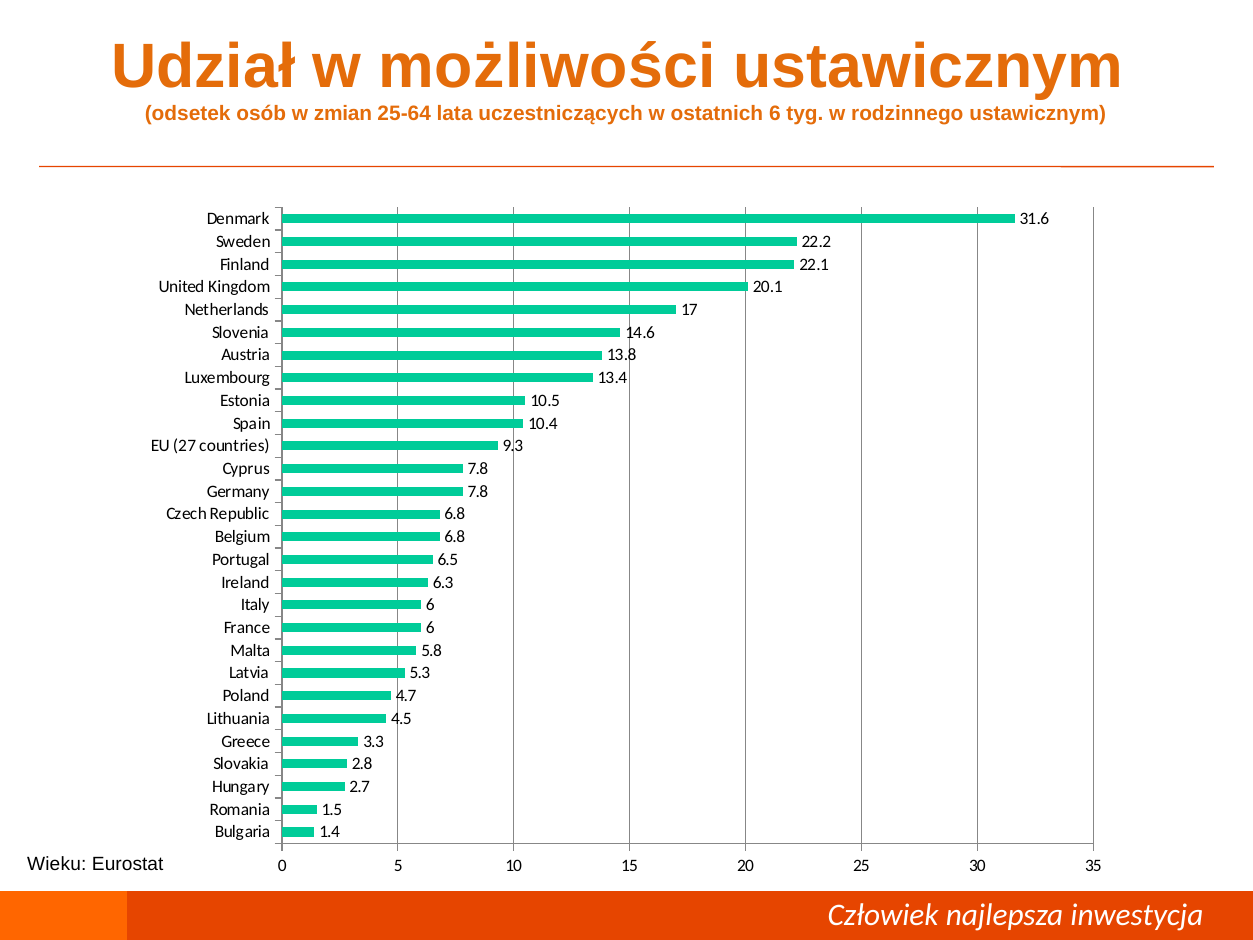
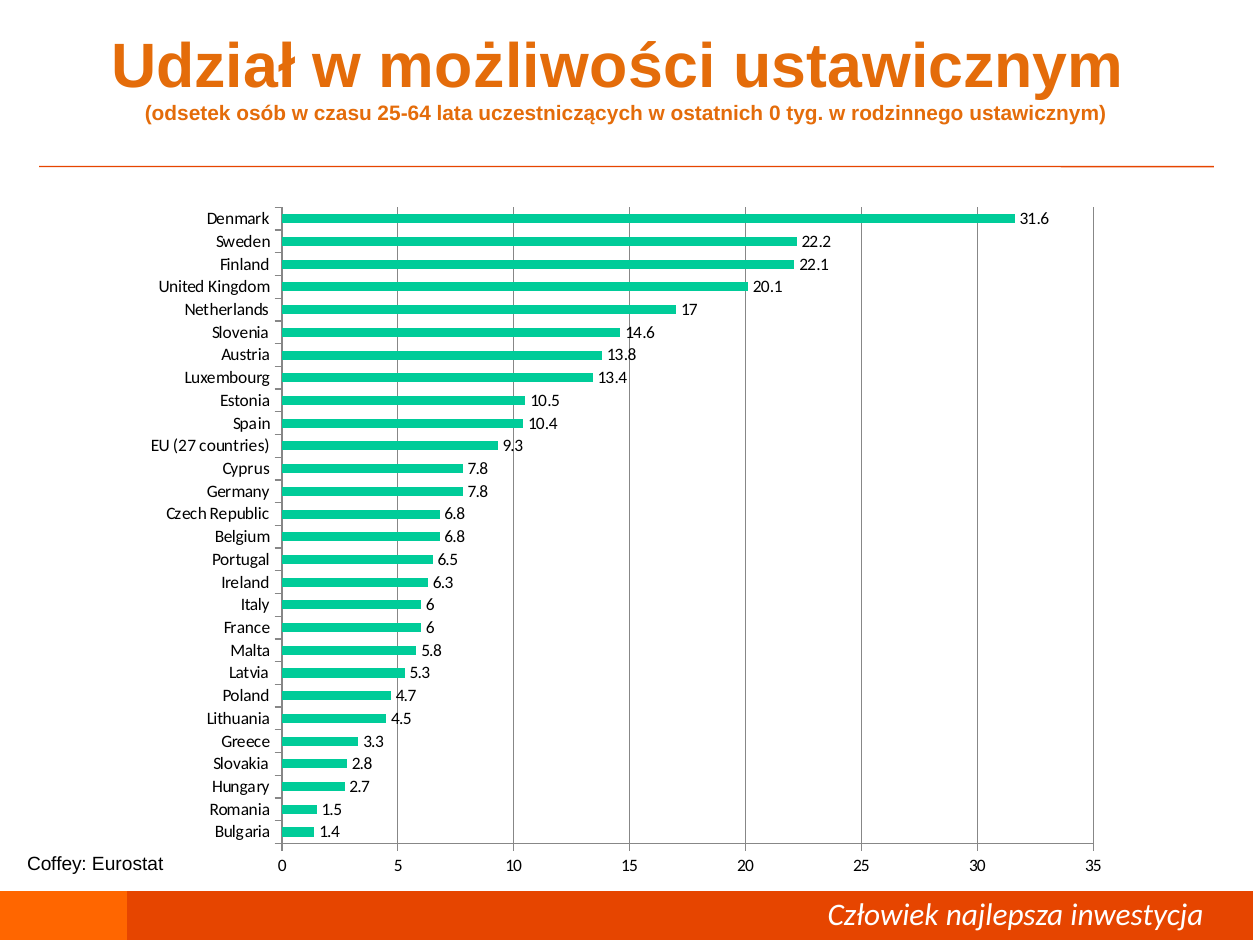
zmian: zmian -> czasu
ostatnich 6: 6 -> 0
Wieku: Wieku -> Coffey
